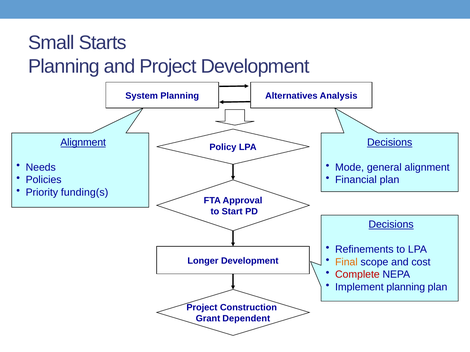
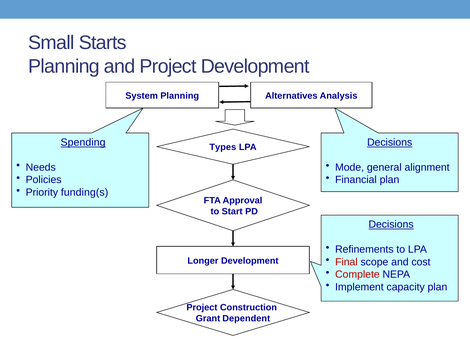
Alignment at (83, 142): Alignment -> Spending
Policy: Policy -> Types
Final colour: orange -> red
Implement planning: planning -> capacity
